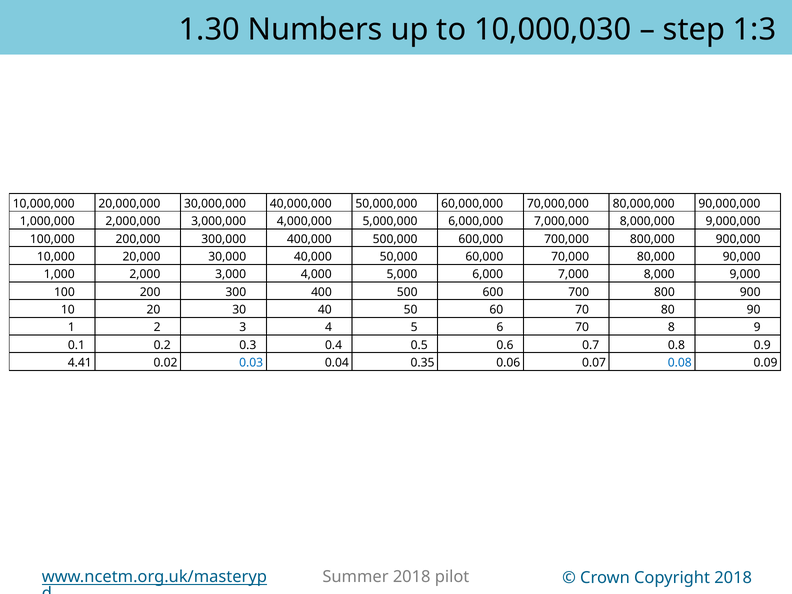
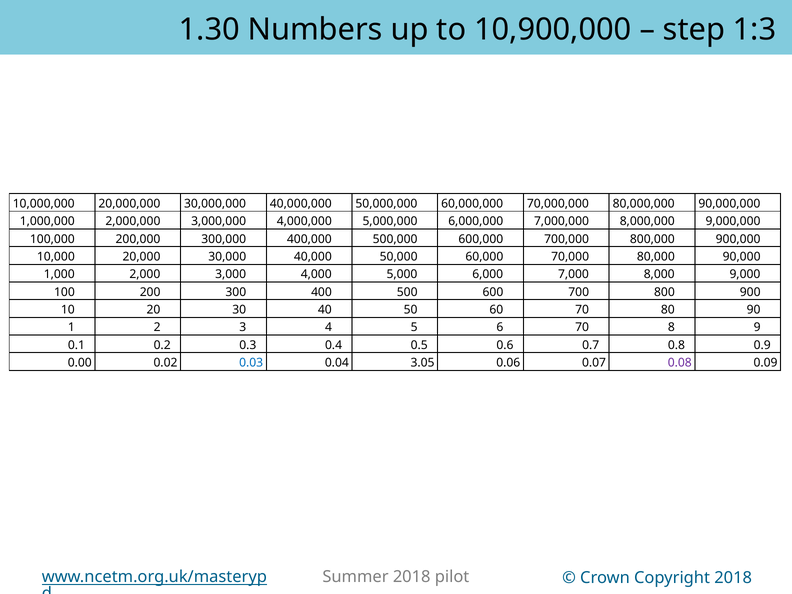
10,000,030: 10,000,030 -> 10,900,000
4.41: 4.41 -> 0.00
0.35: 0.35 -> 3.05
0.08 colour: blue -> purple
